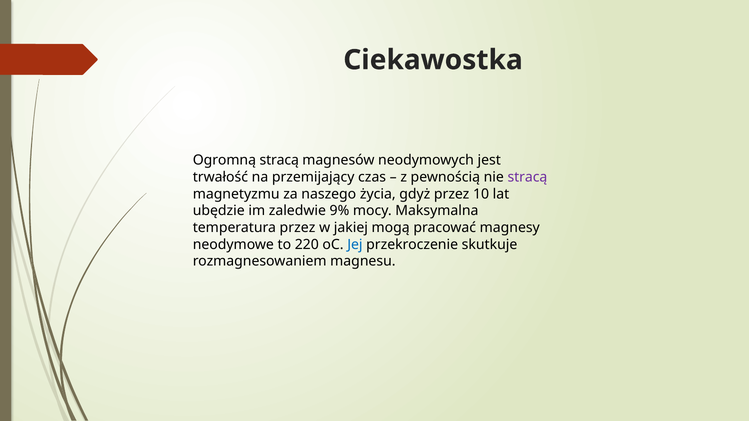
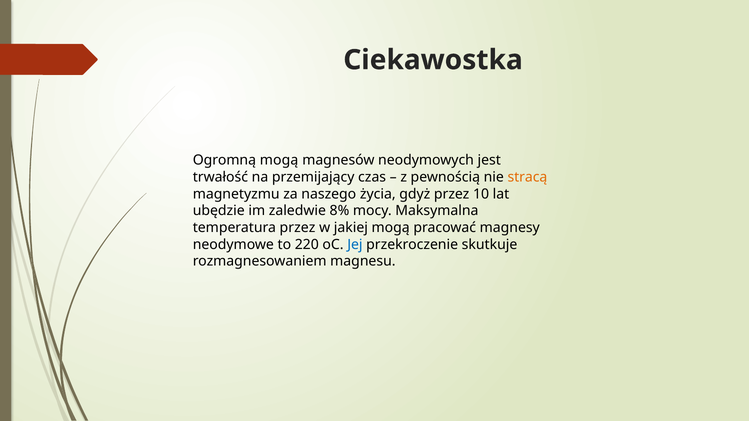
Ogromną stracą: stracą -> mogą
stracą at (527, 177) colour: purple -> orange
9%: 9% -> 8%
